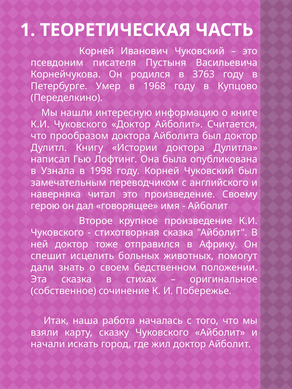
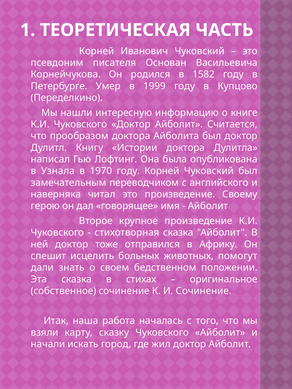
Пустыня: Пустыня -> Основан
3763: 3763 -> 1582
1968: 1968 -> 1999
1998: 1998 -> 1970
И Побережье: Побережье -> Сочинение
